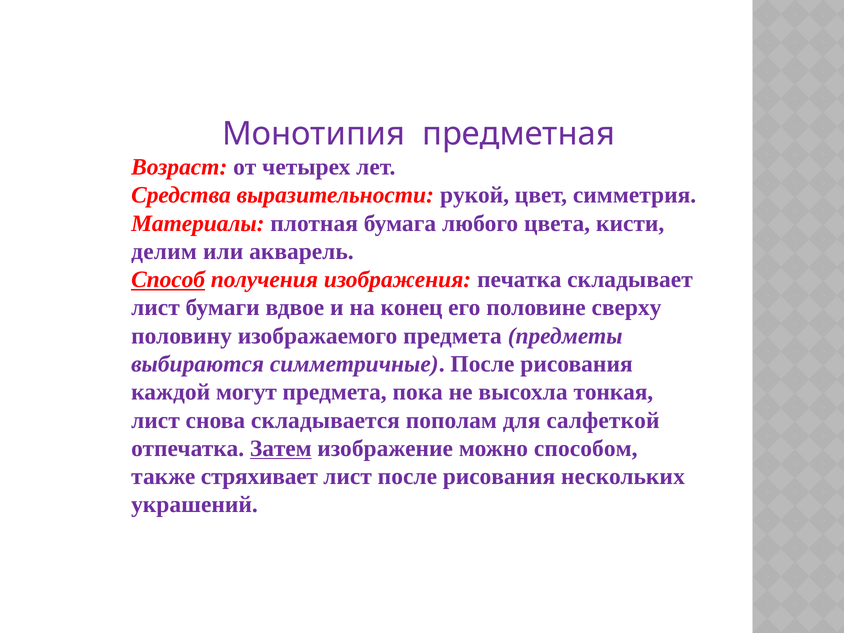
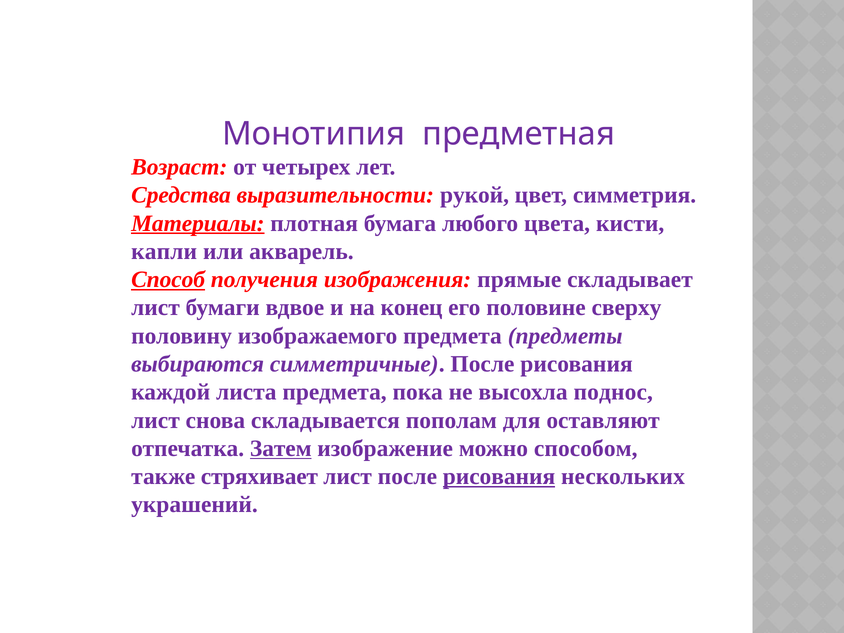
Материалы underline: none -> present
делим: делим -> капли
печатка: печатка -> прямые
могут: могут -> листа
тонкая: тонкая -> поднос
салфеткой: салфеткой -> оставляют
рисования at (499, 477) underline: none -> present
